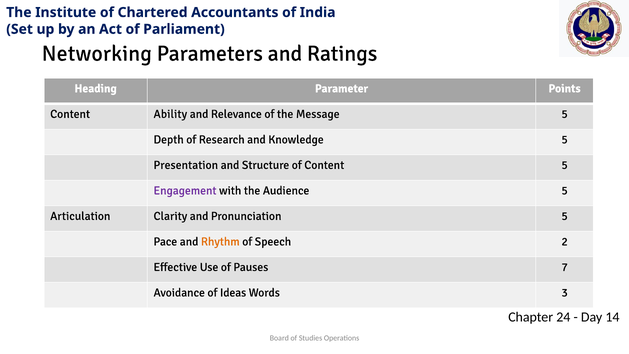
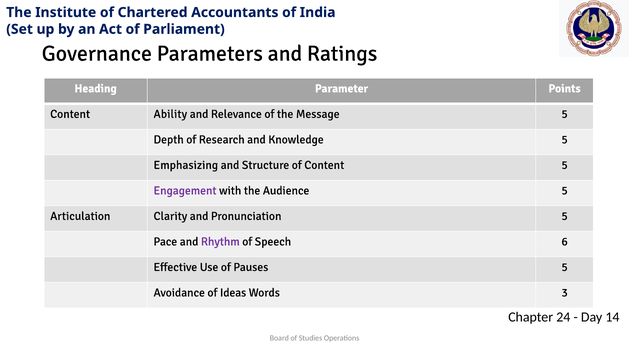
Networking: Networking -> Governance
Presentation: Presentation -> Emphasizing
Rhythm colour: orange -> purple
2: 2 -> 6
Pauses 7: 7 -> 5
